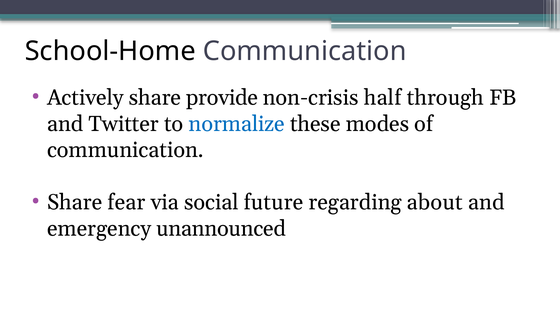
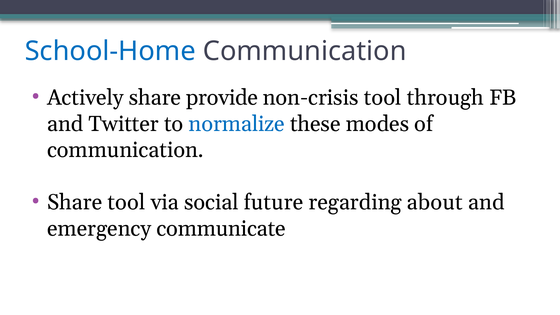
School-Home colour: black -> blue
non-crisis half: half -> tool
Share fear: fear -> tool
unannounced: unannounced -> communicate
